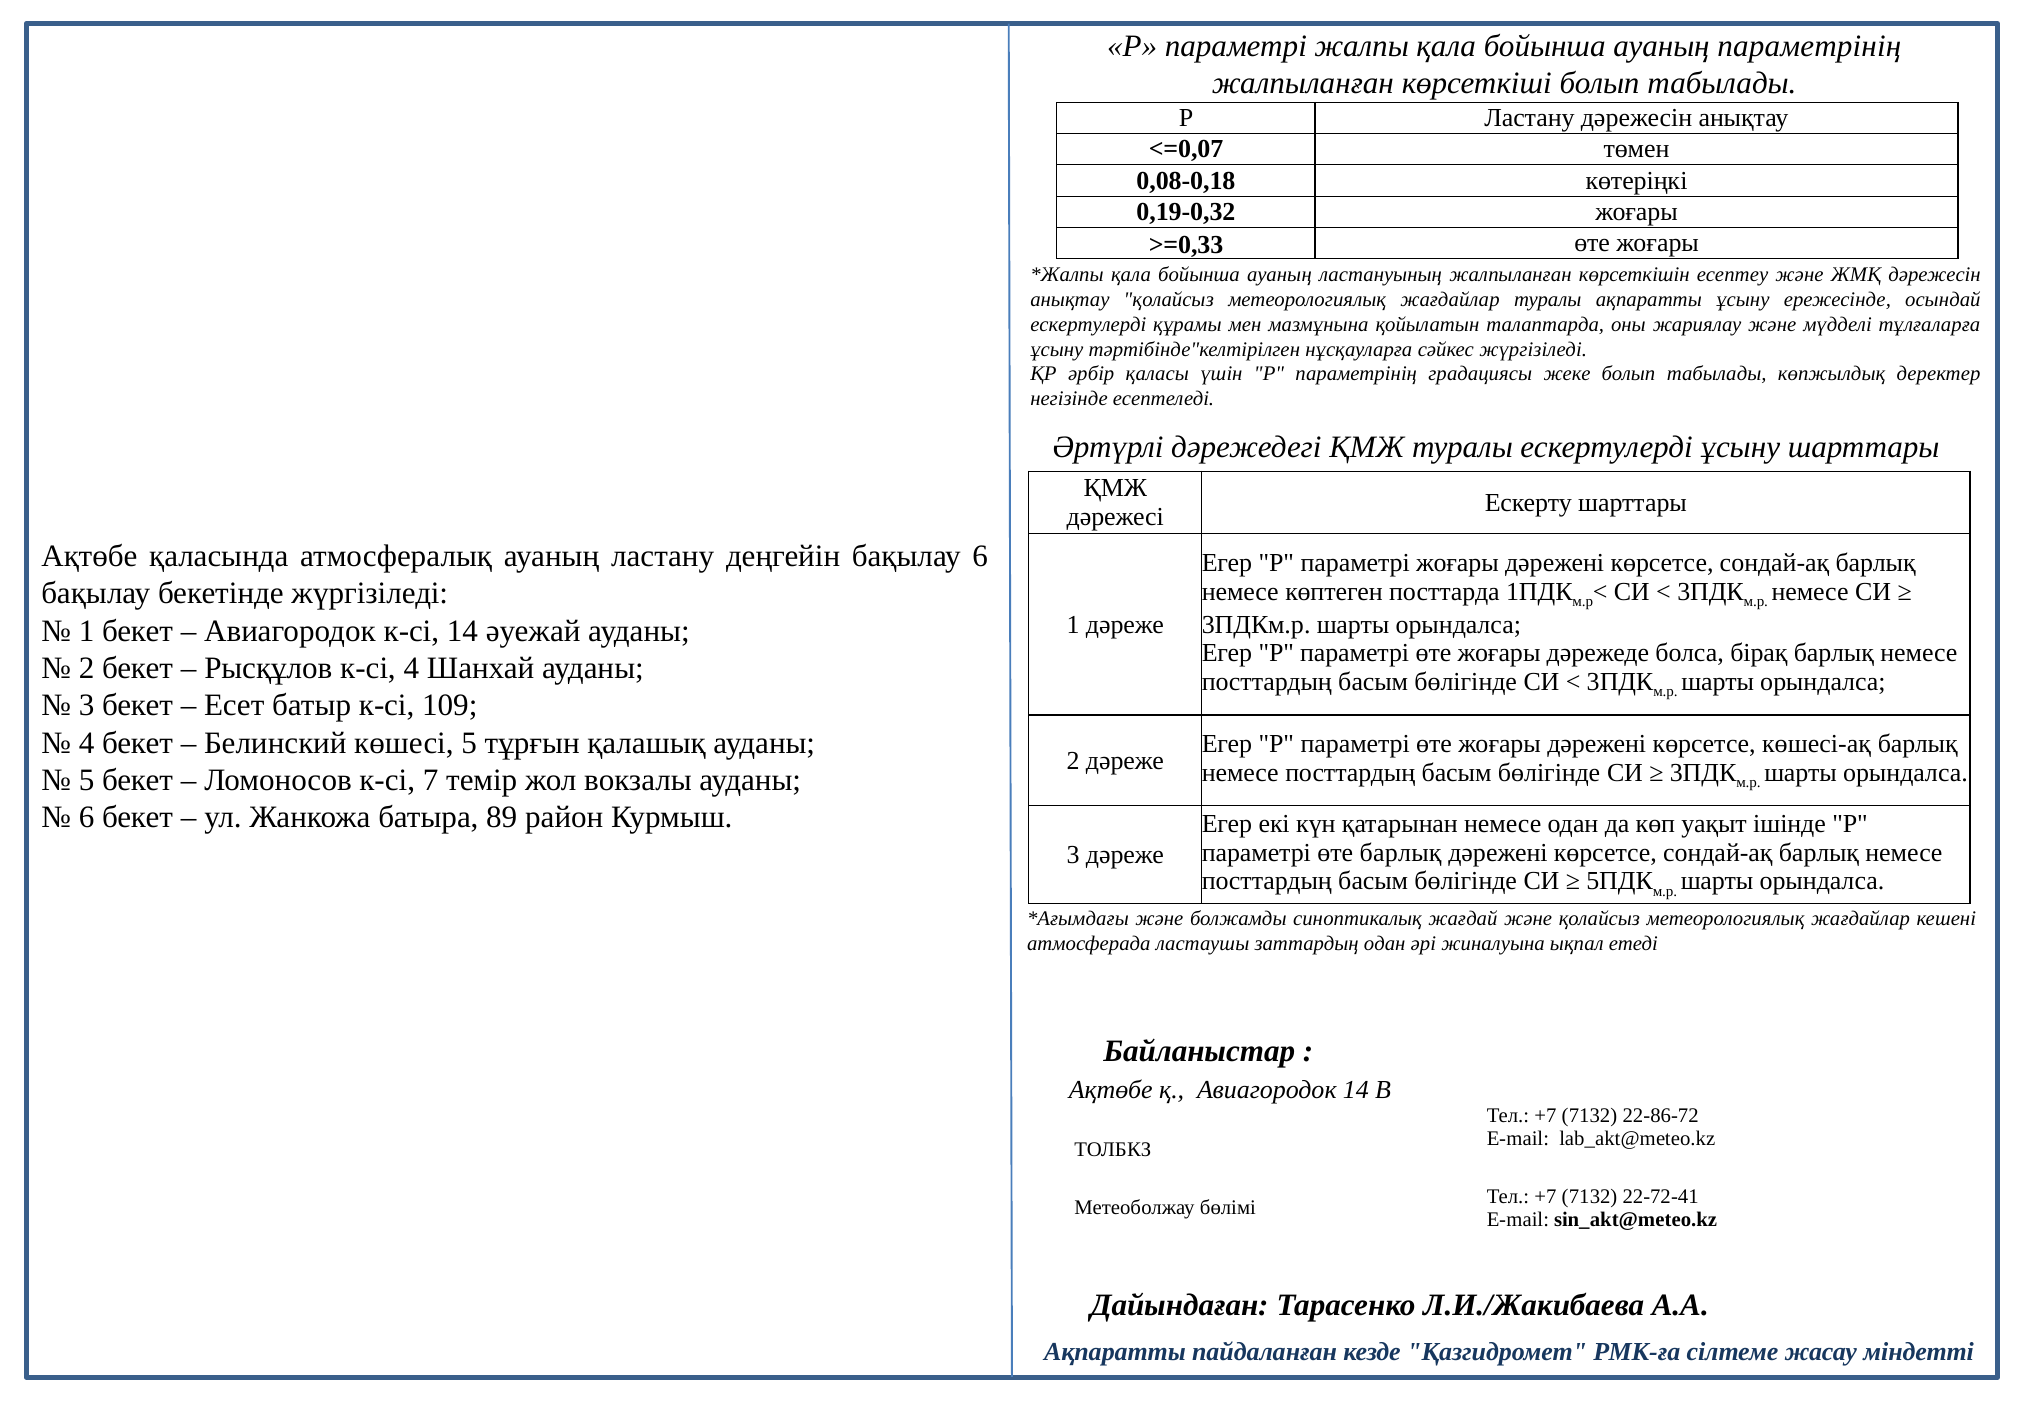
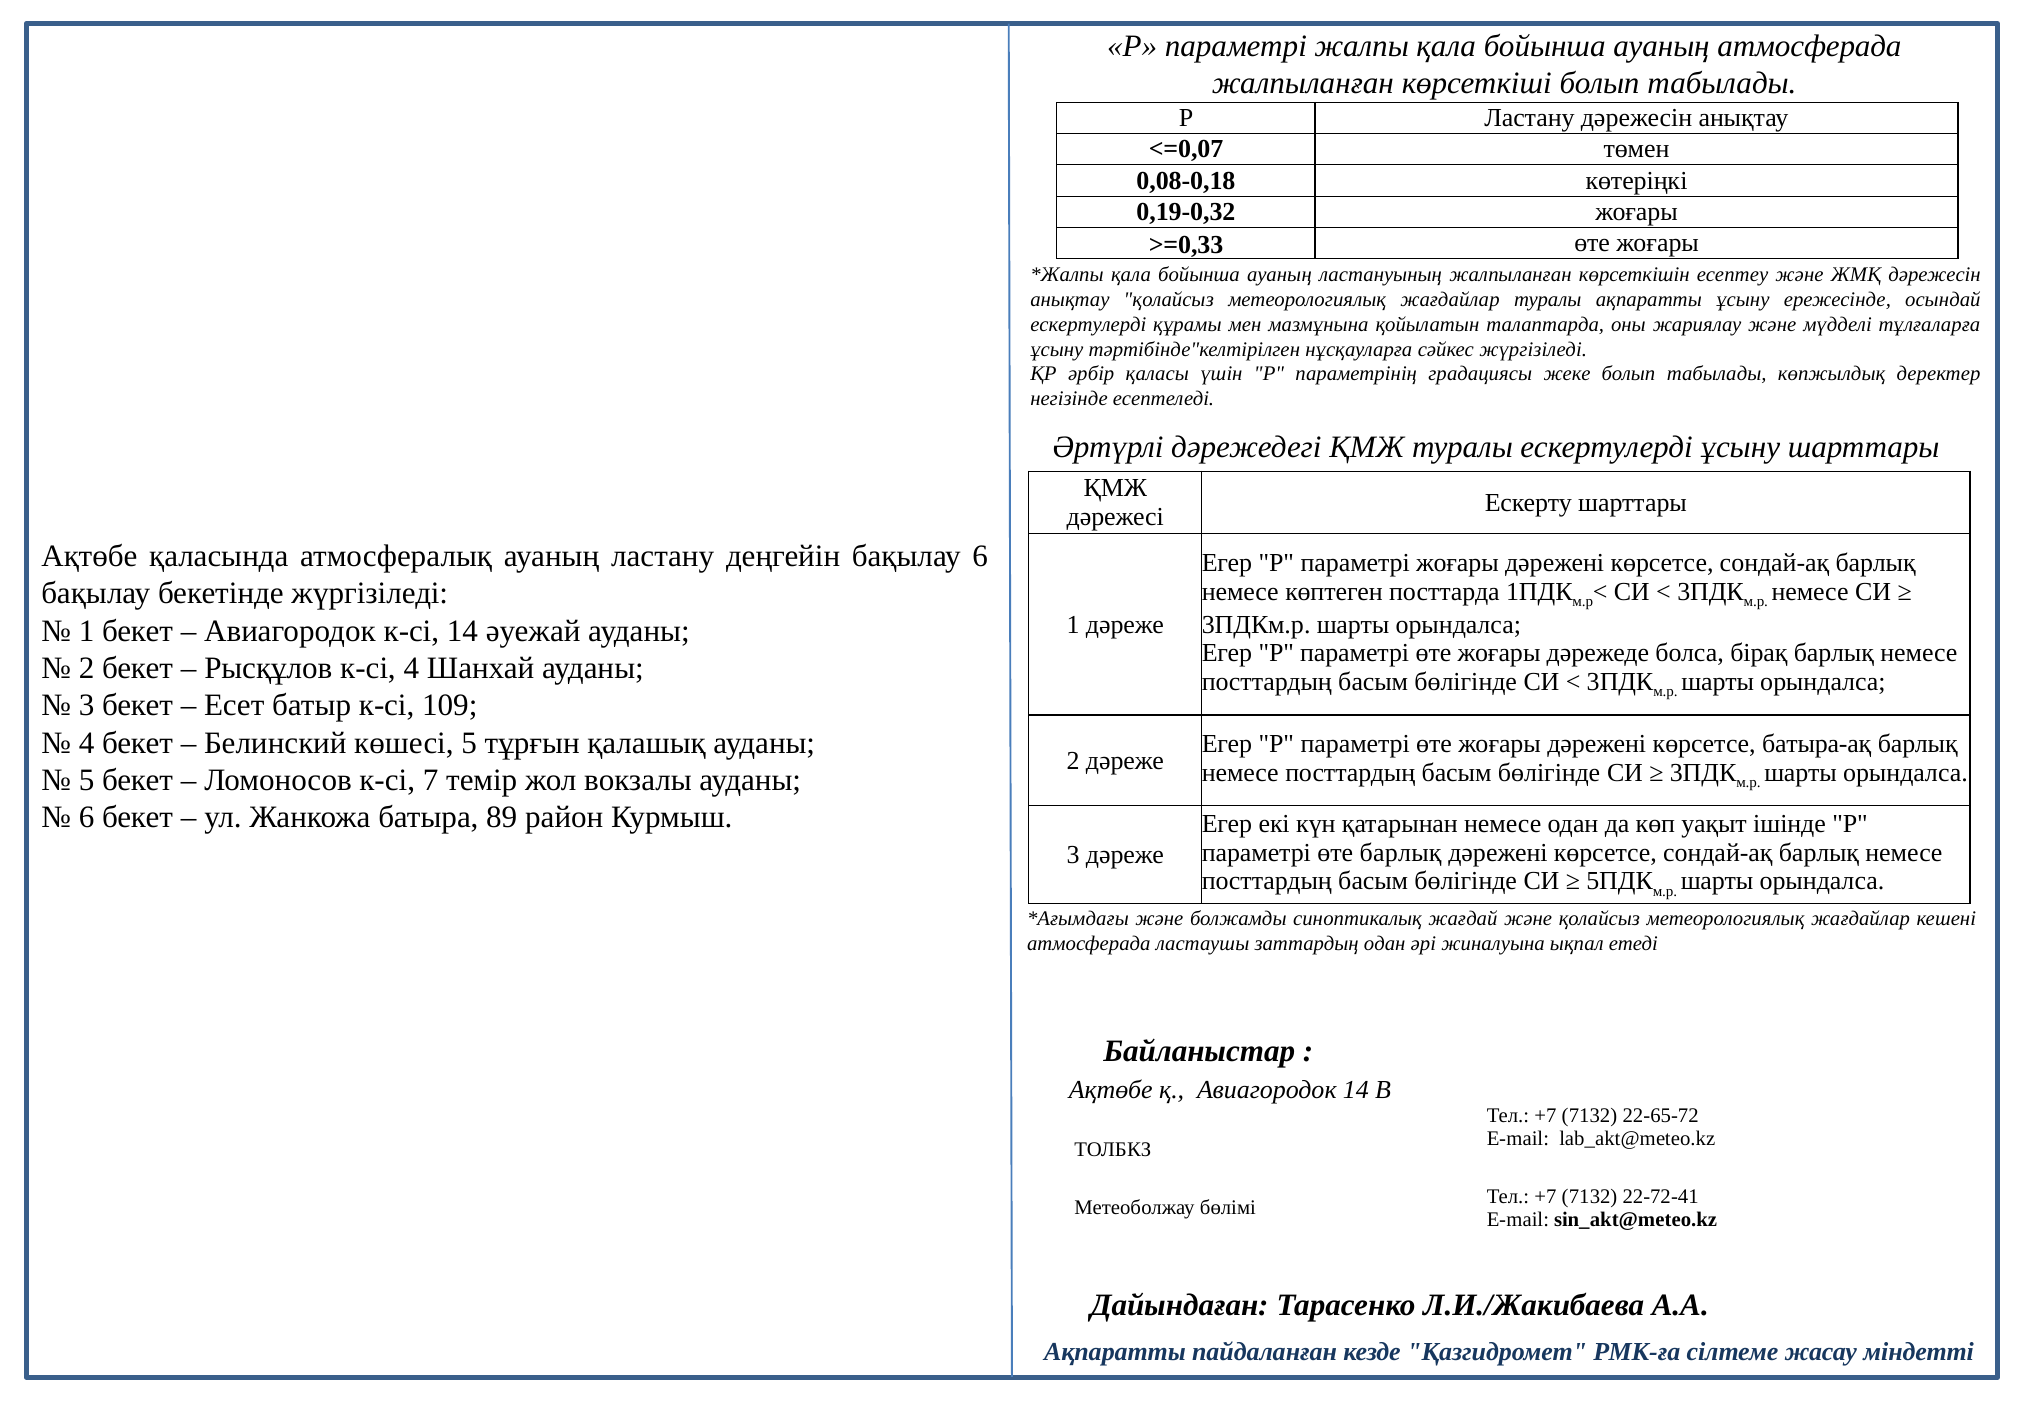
ауаның параметрінің: параметрінің -> атмосферада
көшесі-ақ: көшесі-ақ -> батыра-ақ
22-86-72: 22-86-72 -> 22-65-72
